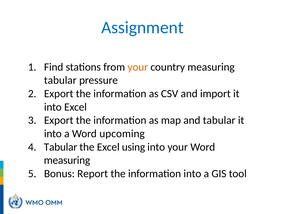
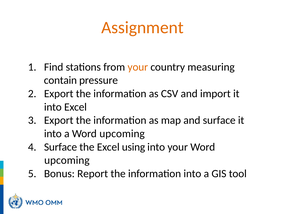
Assignment colour: blue -> orange
tabular at (60, 80): tabular -> contain
and tabular: tabular -> surface
Tabular at (61, 147): Tabular -> Surface
measuring at (67, 160): measuring -> upcoming
